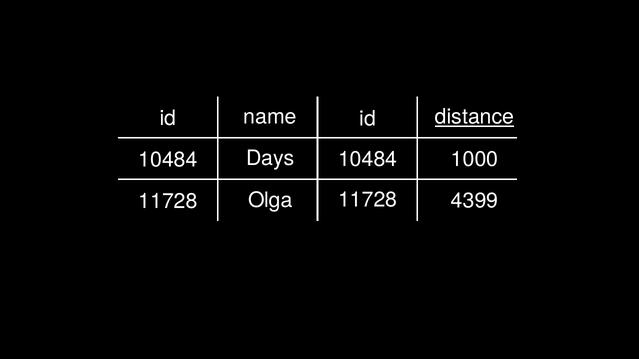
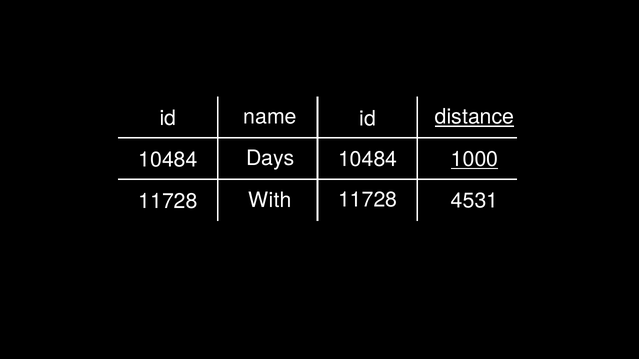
1000 underline: none -> present
Olga: Olga -> With
4399: 4399 -> 4531
